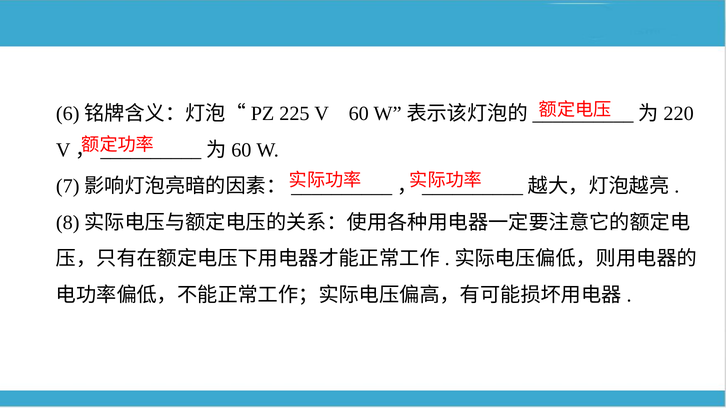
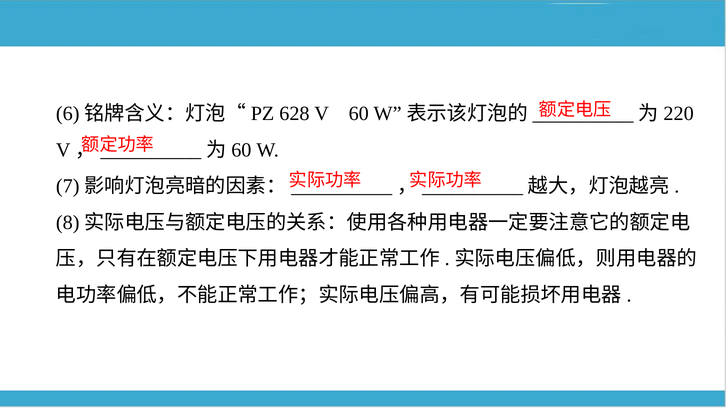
225: 225 -> 628
